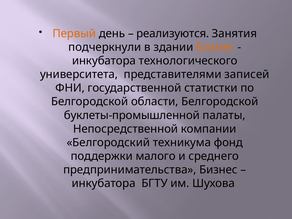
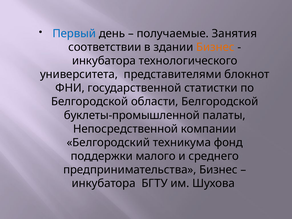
Первый colour: orange -> blue
реализуются: реализуются -> получаемые
подчеркнули: подчеркнули -> соответствии
записей: записей -> блокнот
